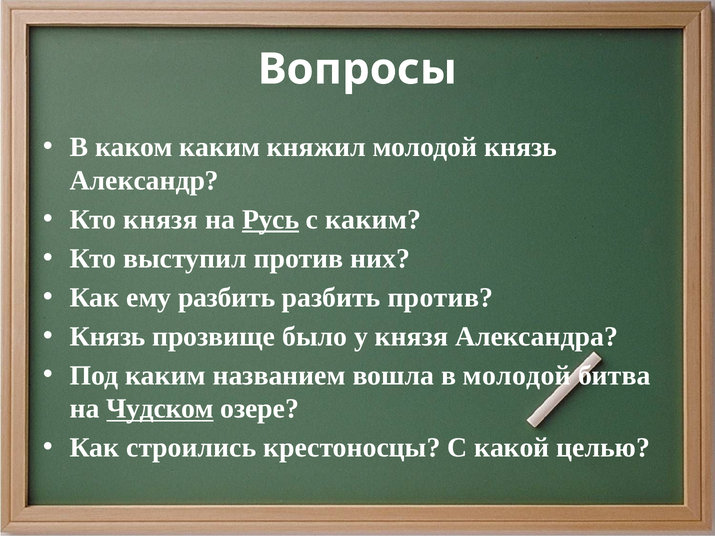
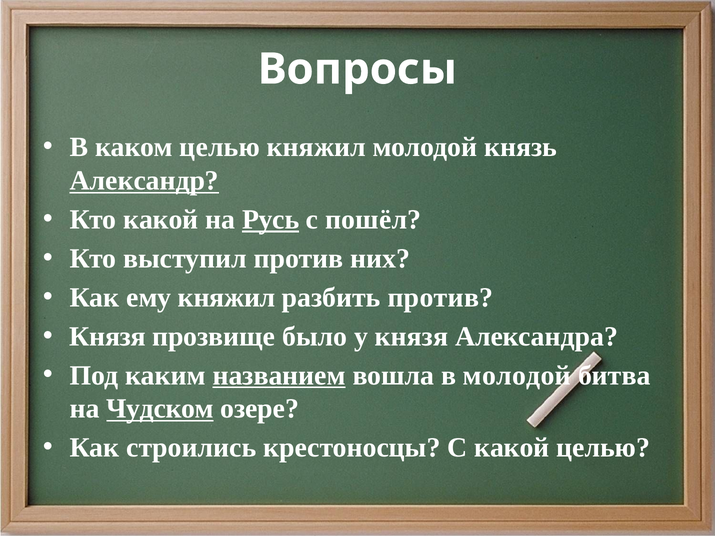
каком каким: каким -> целью
Александр underline: none -> present
Кто князя: князя -> какой
с каким: каким -> пошёл
ему разбить: разбить -> княжил
Князь at (108, 337): Князь -> Князя
названием underline: none -> present
